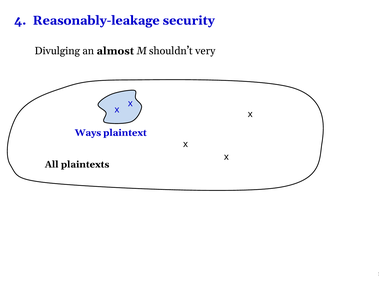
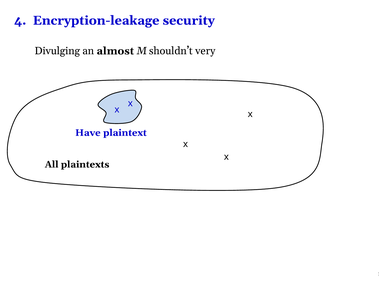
Reasonably-leakage: Reasonably-leakage -> Encryption-leakage
Ways: Ways -> Have
